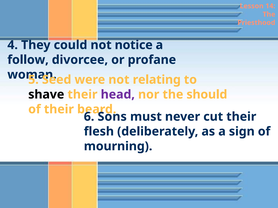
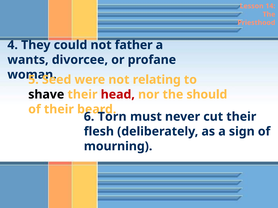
notice: notice -> father
follow: follow -> wants
head colour: purple -> red
Sons: Sons -> Torn
